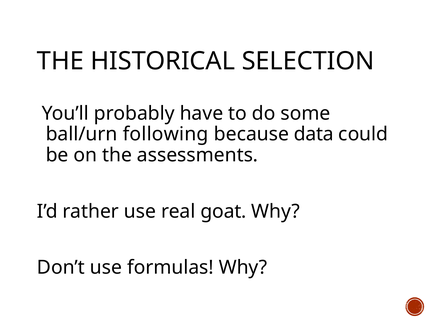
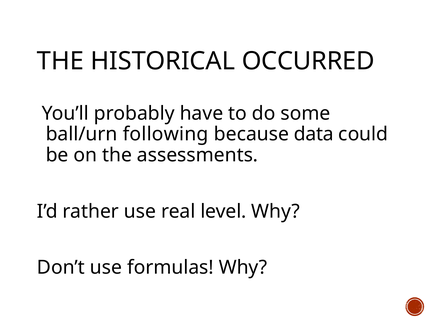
SELECTION: SELECTION -> OCCURRED
goat: goat -> level
